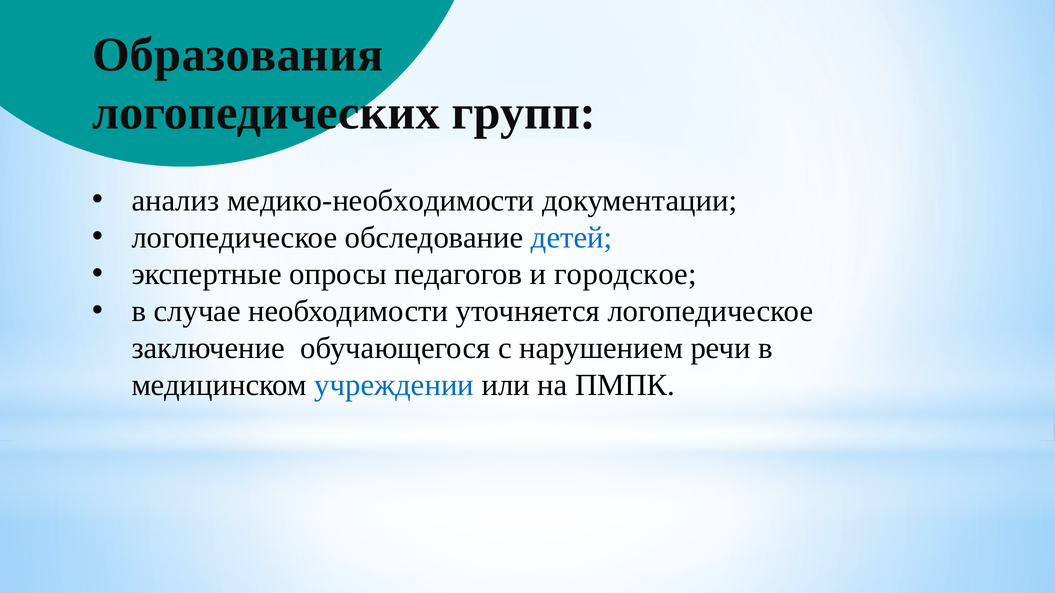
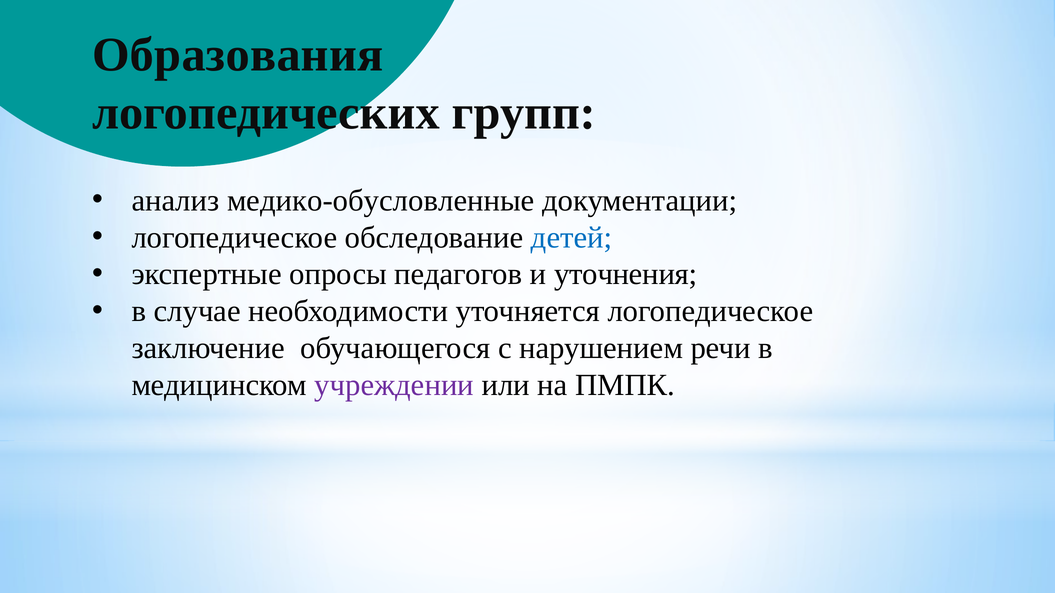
медико-необходимости: медико-необходимости -> медико-обусловленные
городское: городское -> уточнения
учреждении colour: blue -> purple
